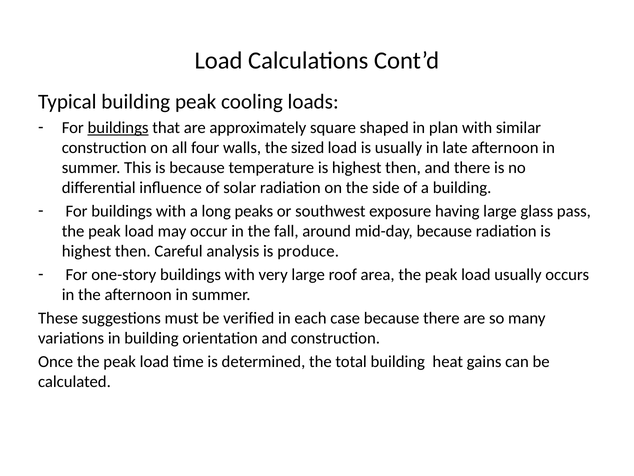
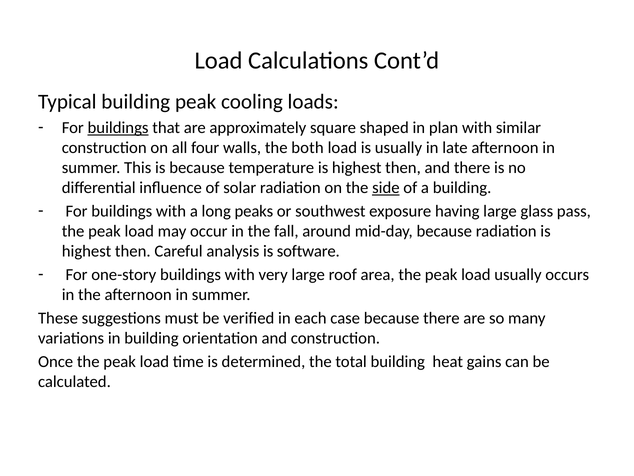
sized: sized -> both
side underline: none -> present
produce: produce -> software
